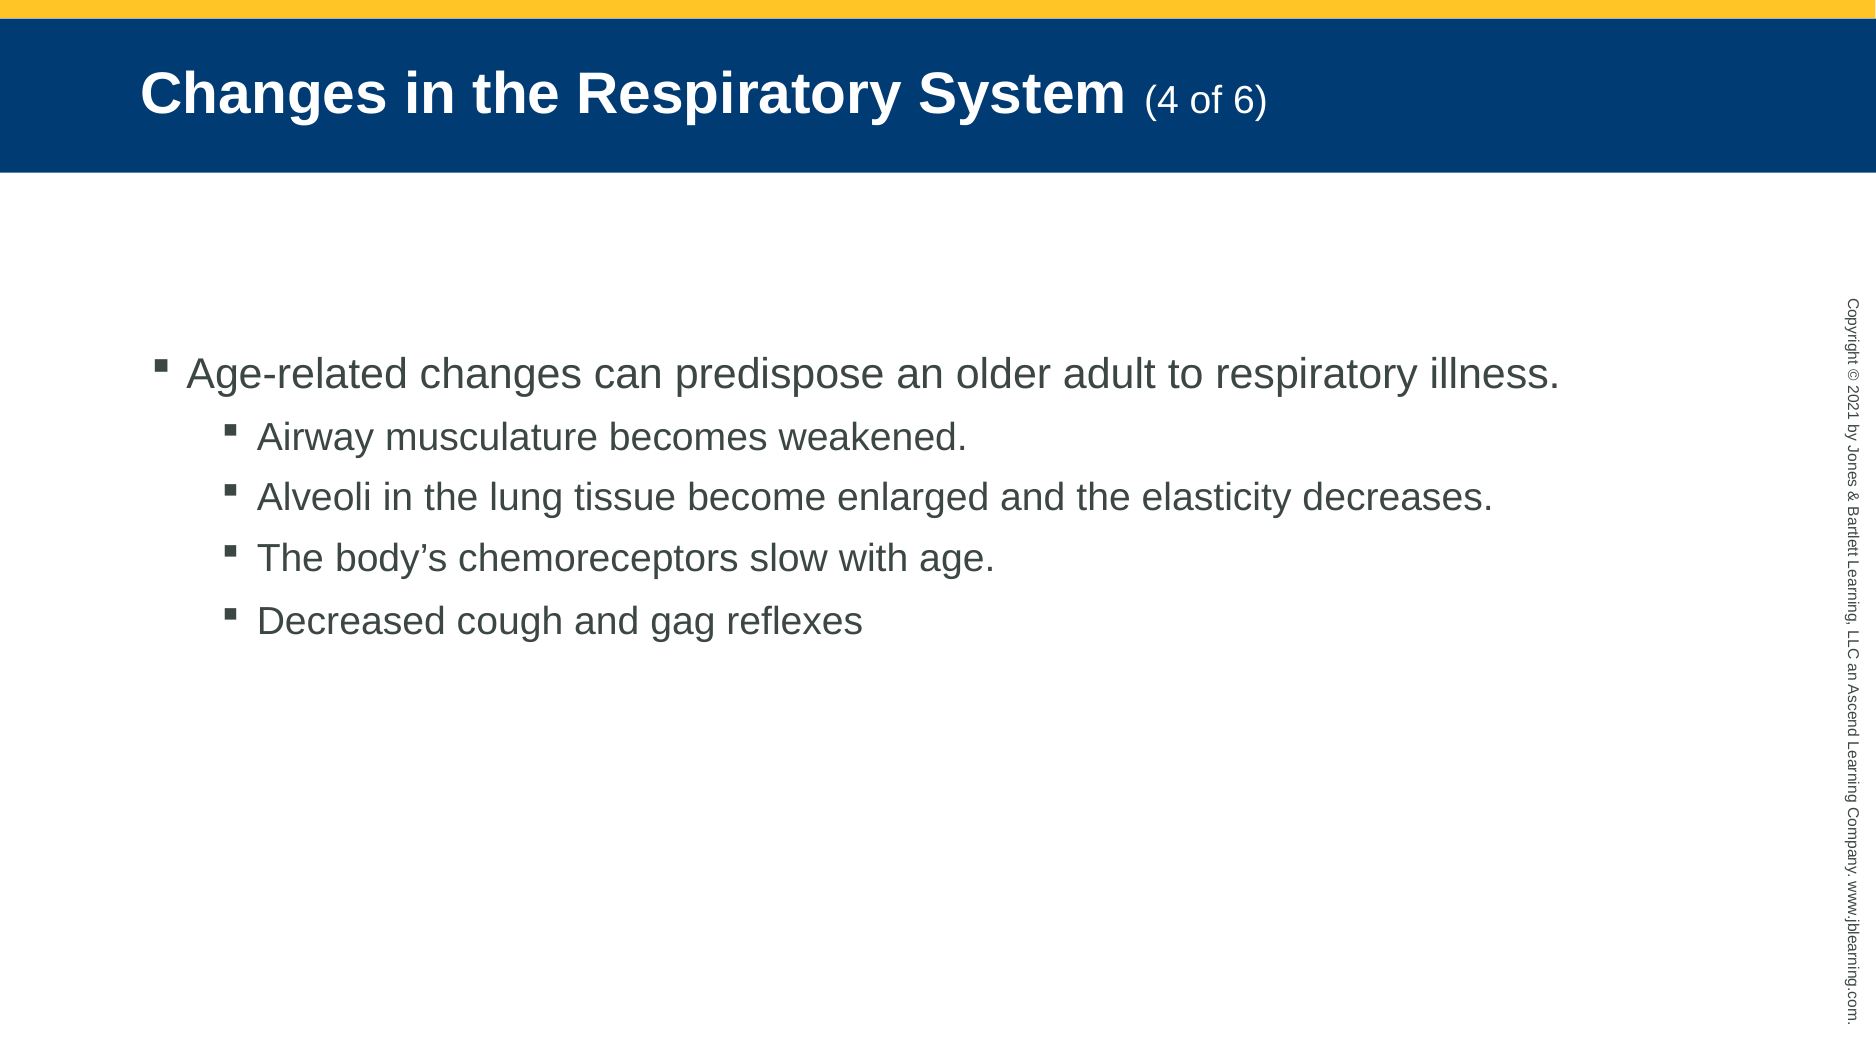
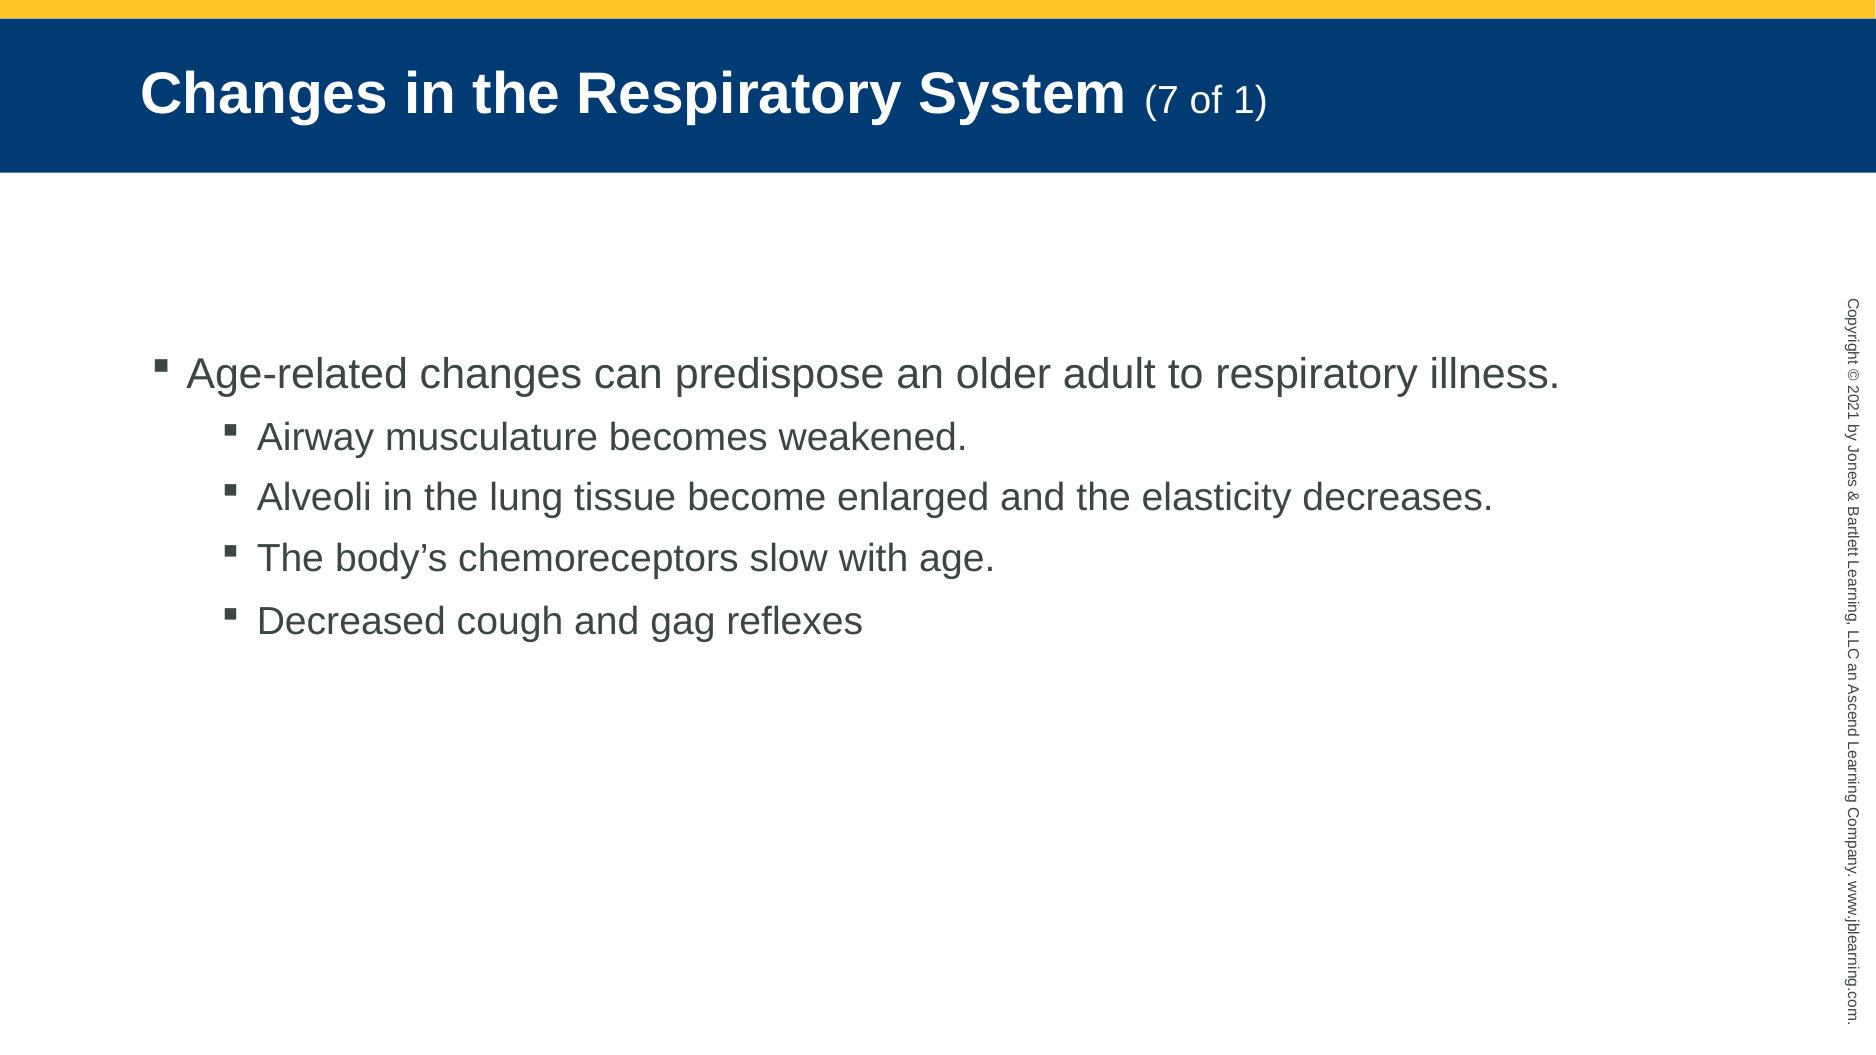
4: 4 -> 7
of 6: 6 -> 1
